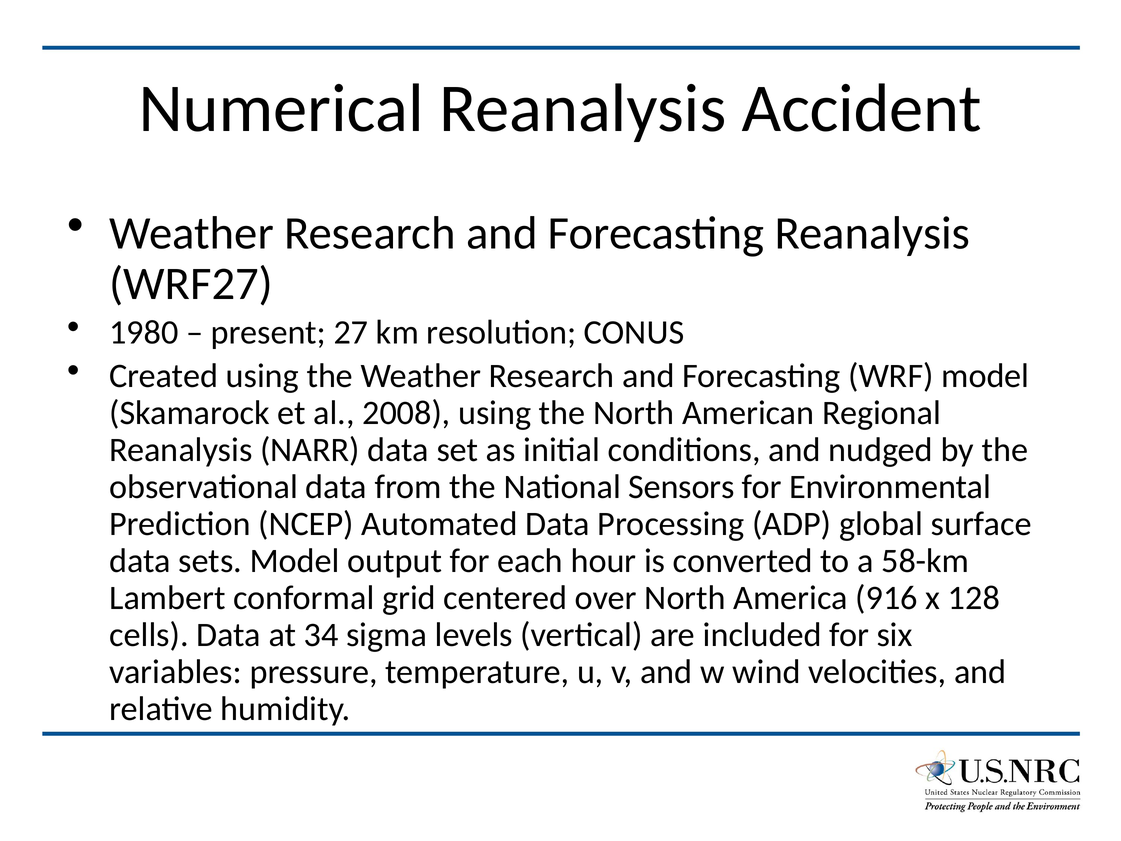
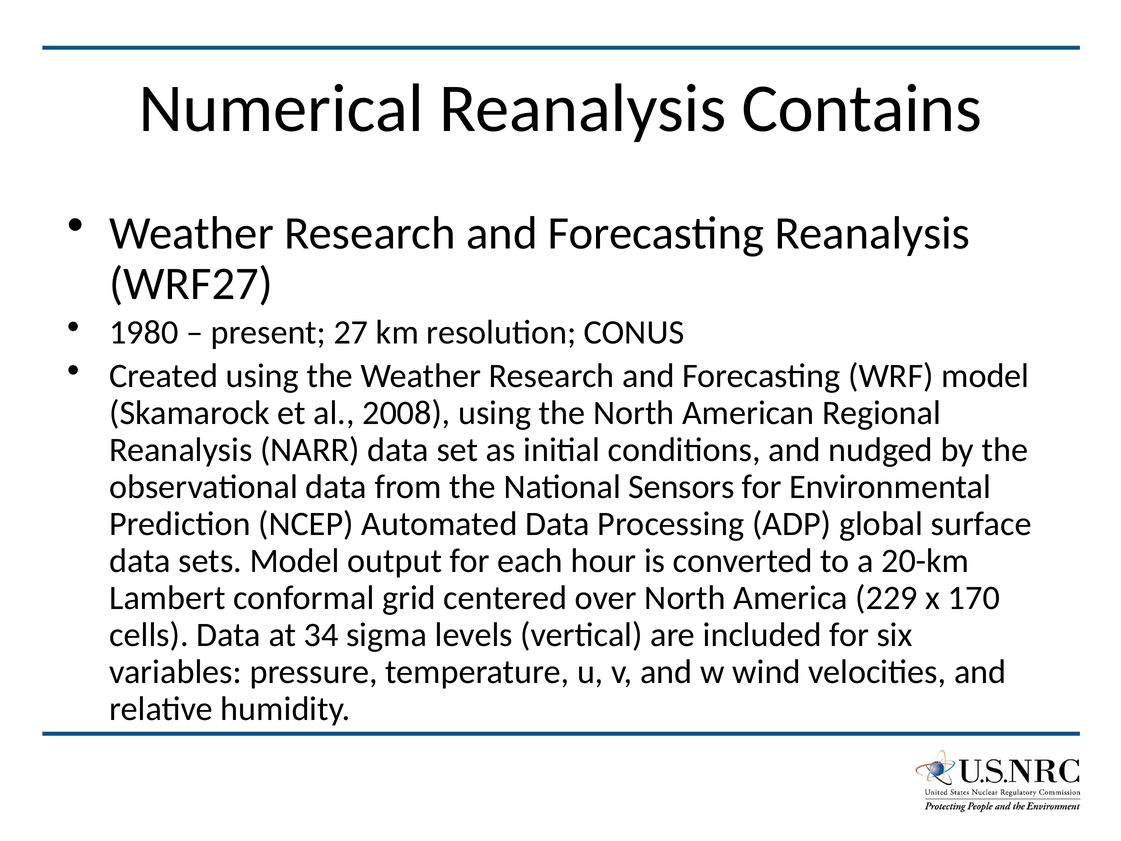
Accident: Accident -> Contains
58-km: 58-km -> 20-km
916: 916 -> 229
128: 128 -> 170
